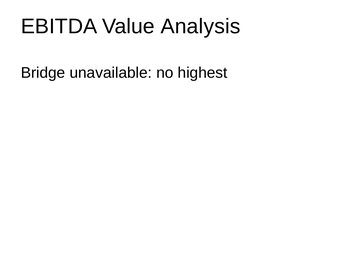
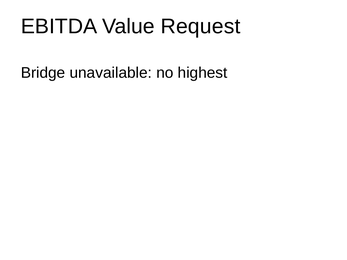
Analysis: Analysis -> Request
